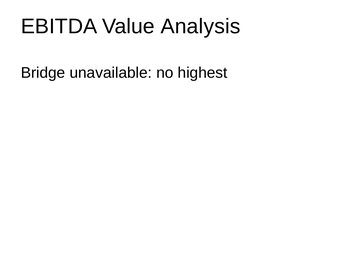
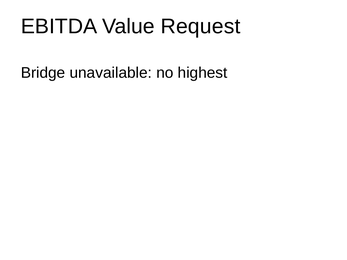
Analysis: Analysis -> Request
